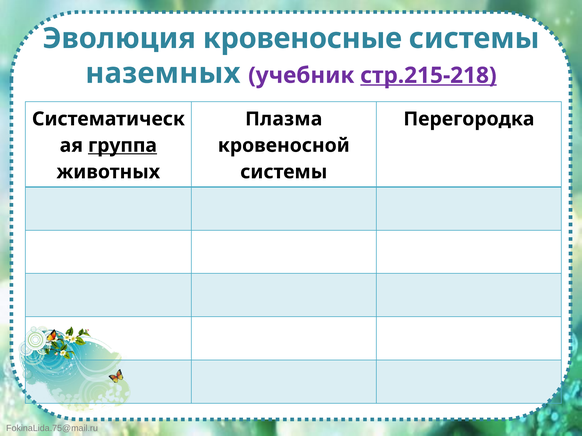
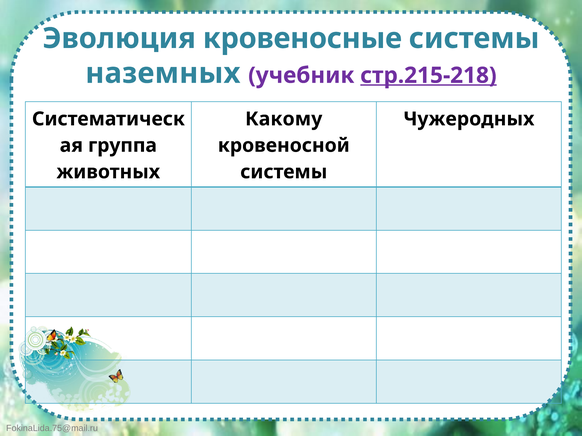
Плазма: Плазма -> Какому
Перегородка: Перегородка -> Чужеродных
группа underline: present -> none
